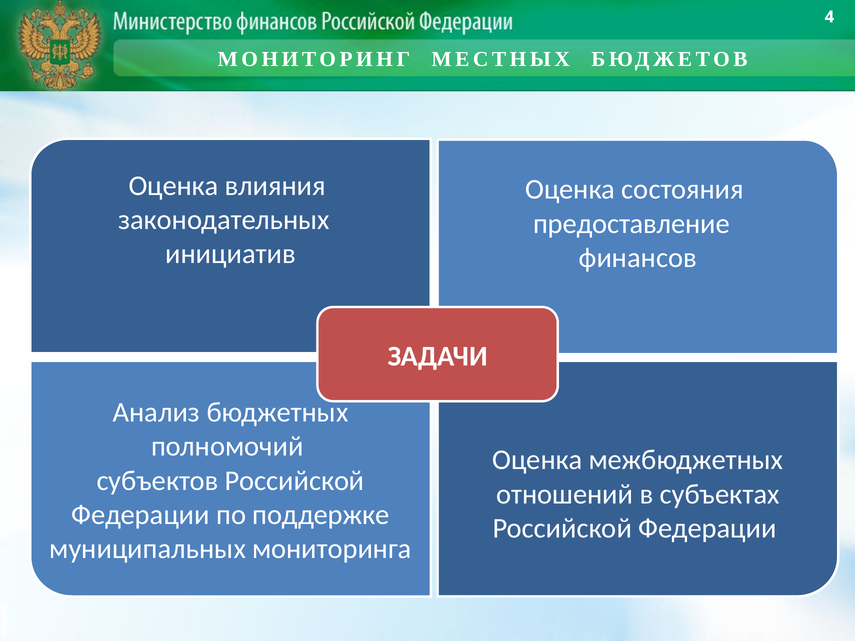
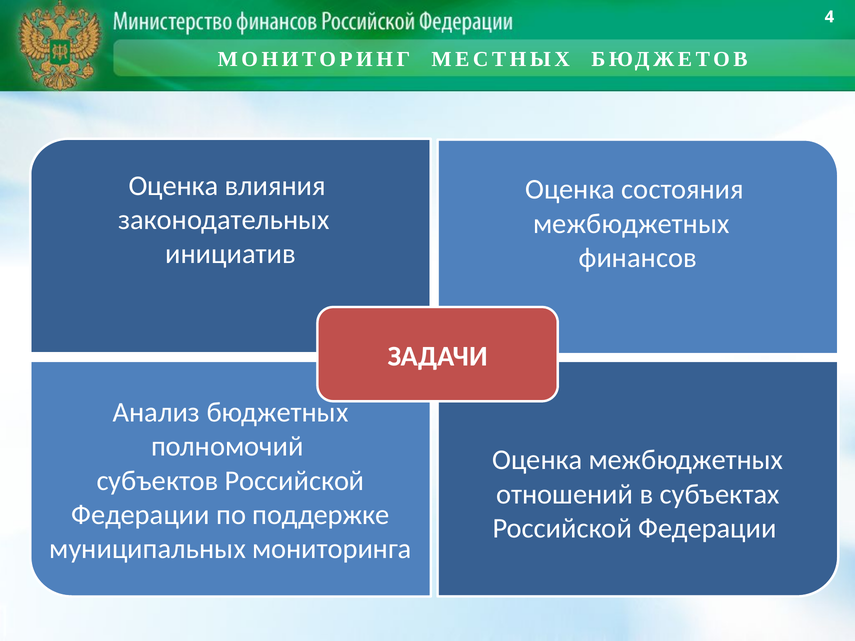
предоставление at (631, 224): предоставление -> межбюджетных
